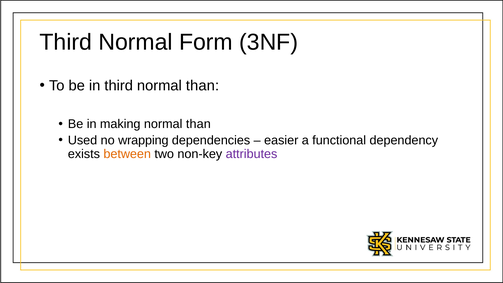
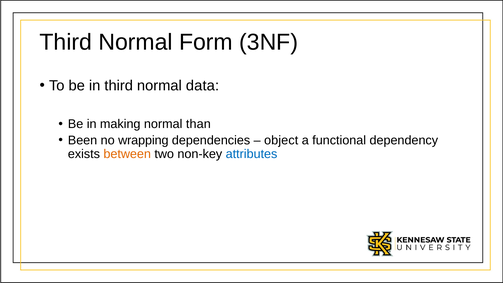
third normal than: than -> data
Used: Used -> Been
easier: easier -> object
attributes colour: purple -> blue
